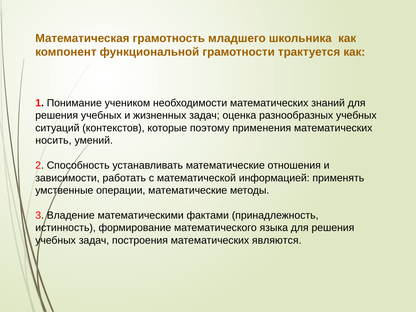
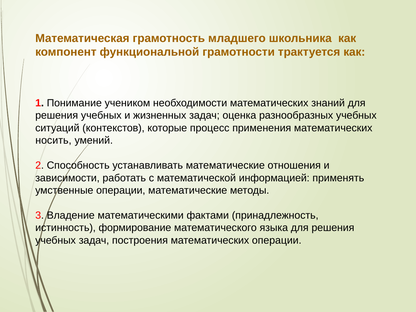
поэтому: поэтому -> процесс
математических являются: являются -> операции
